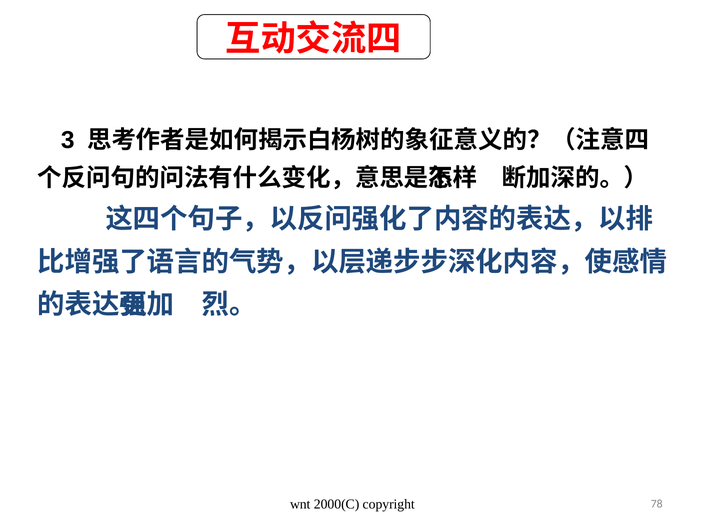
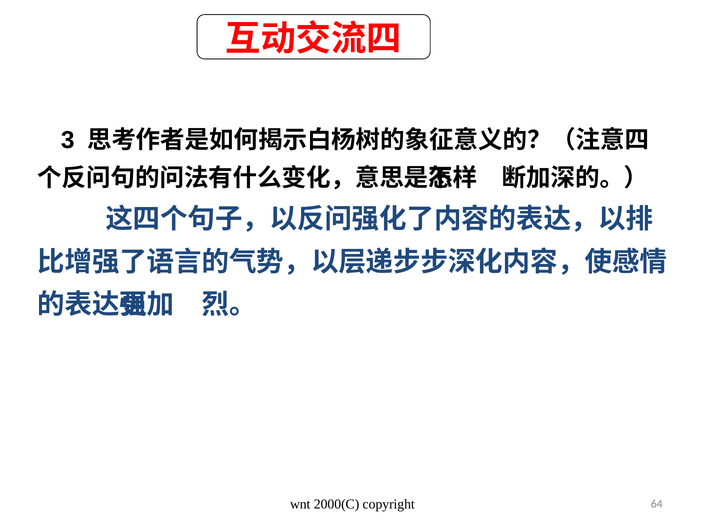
78: 78 -> 64
